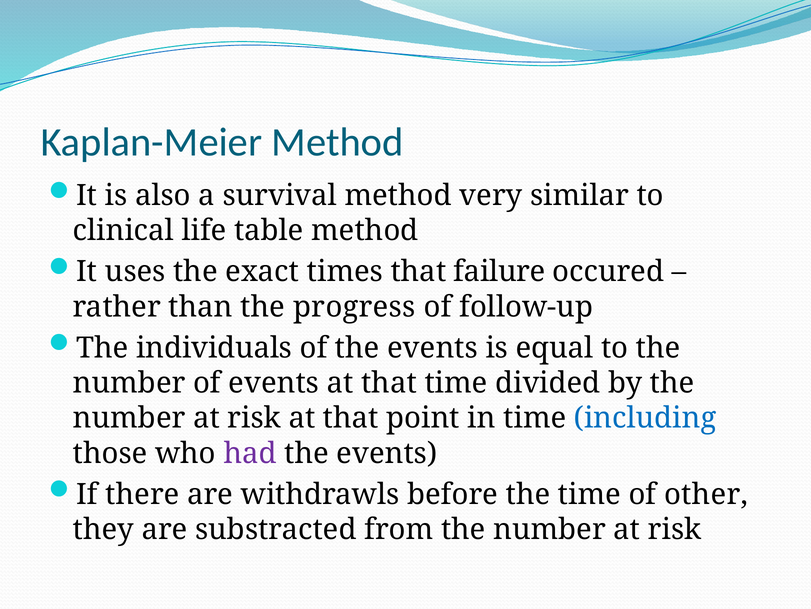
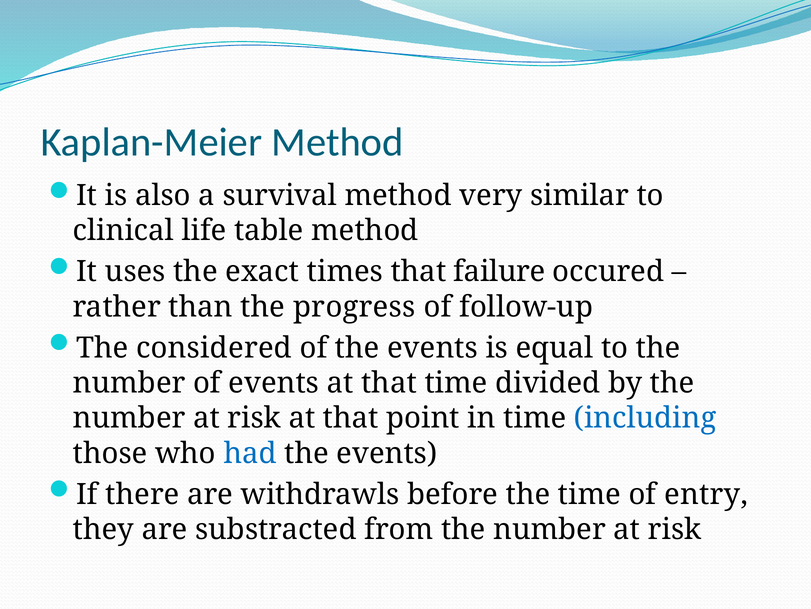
individuals: individuals -> considered
had colour: purple -> blue
other: other -> entry
